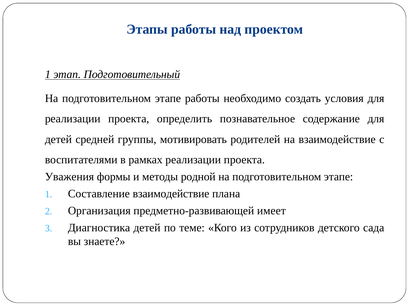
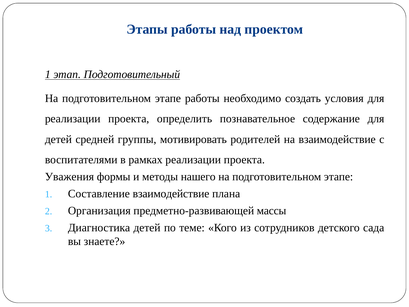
родной: родной -> нашего
имеет: имеет -> массы
